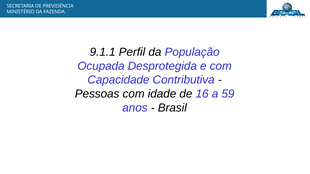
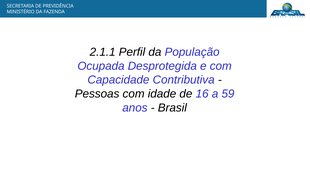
9.1.1: 9.1.1 -> 2.1.1
